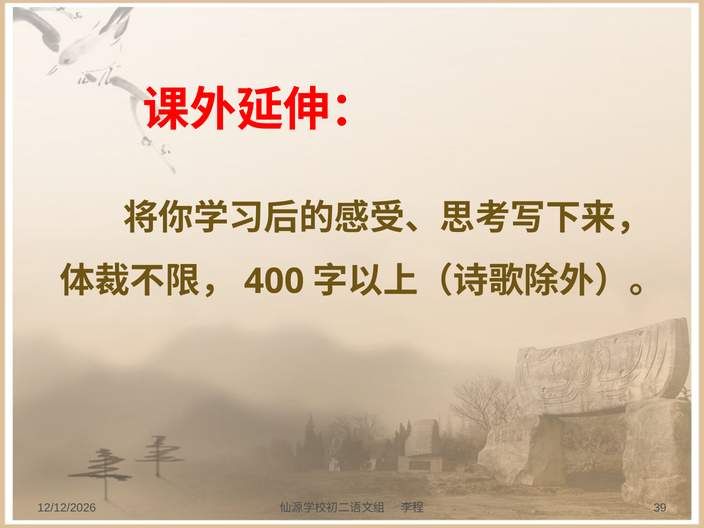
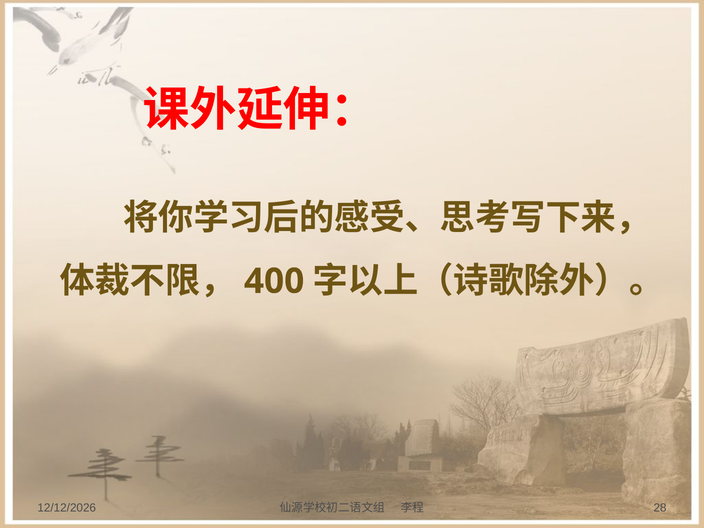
39: 39 -> 28
